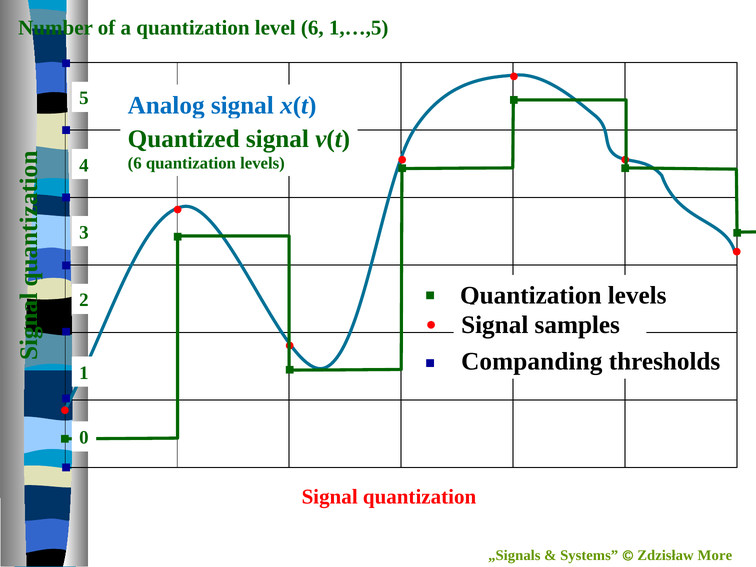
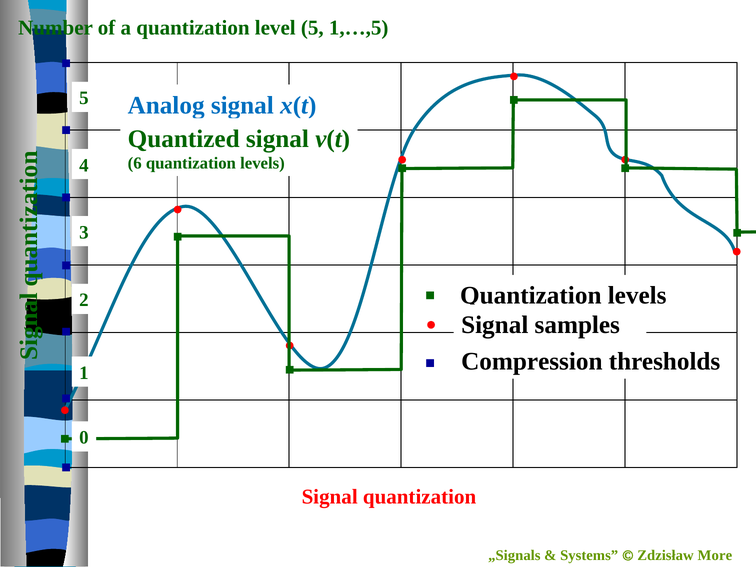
level 6: 6 -> 5
Companding: Companding -> Compression
